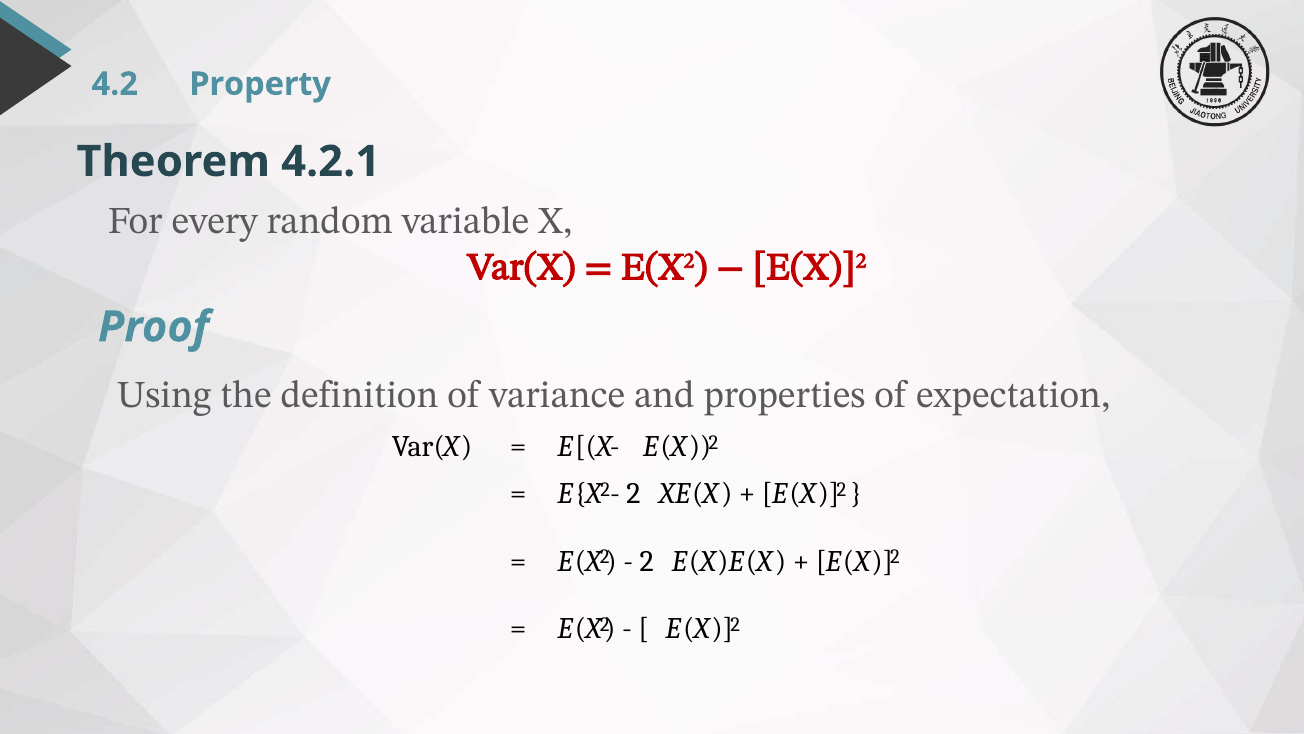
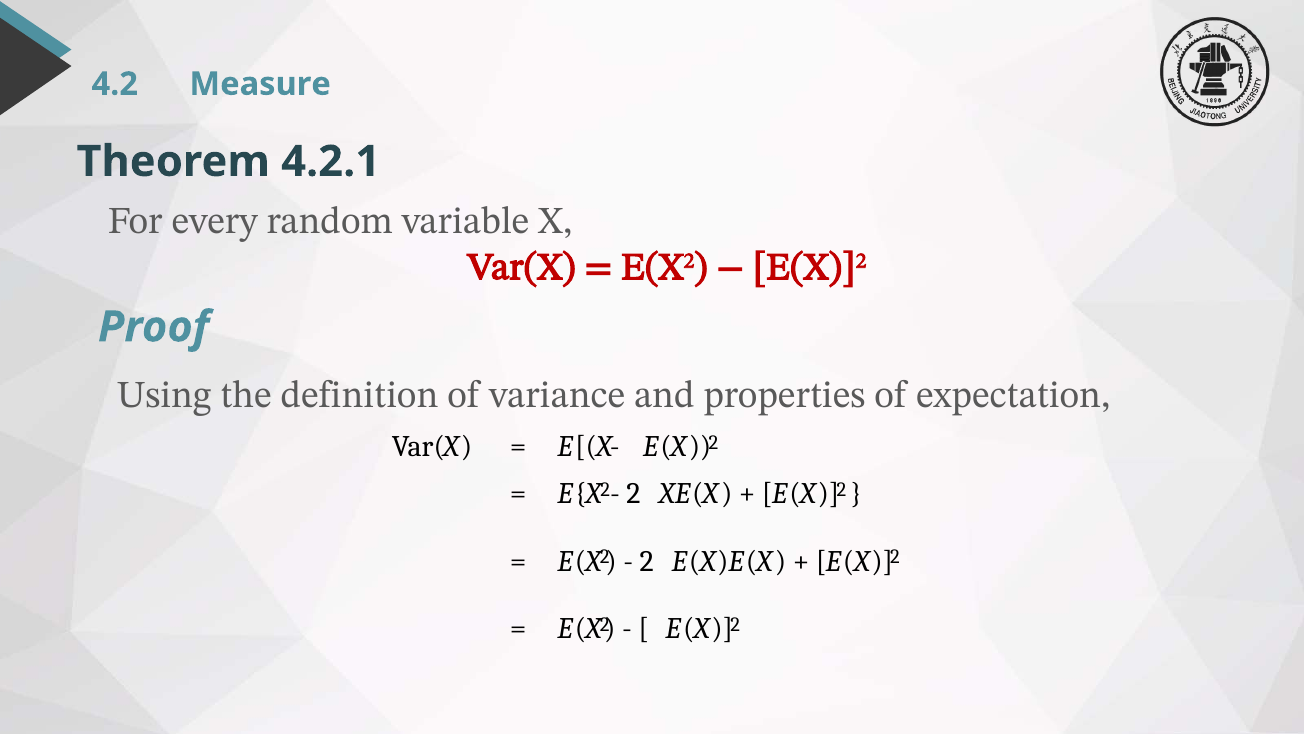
Property: Property -> Measure
